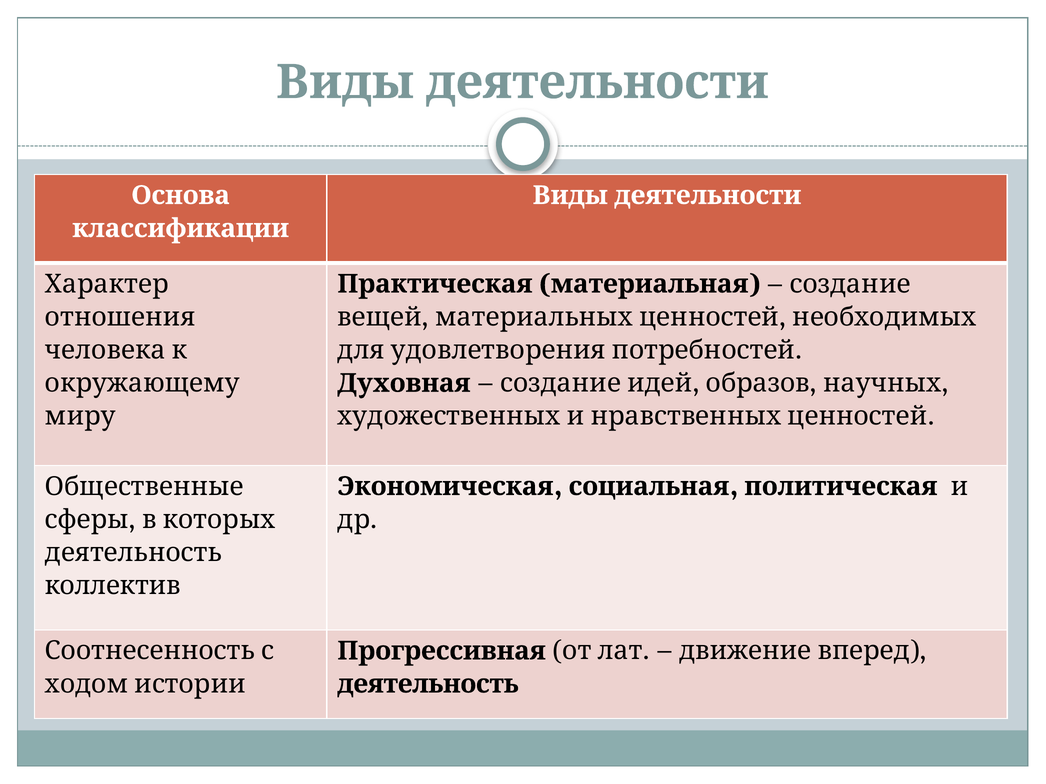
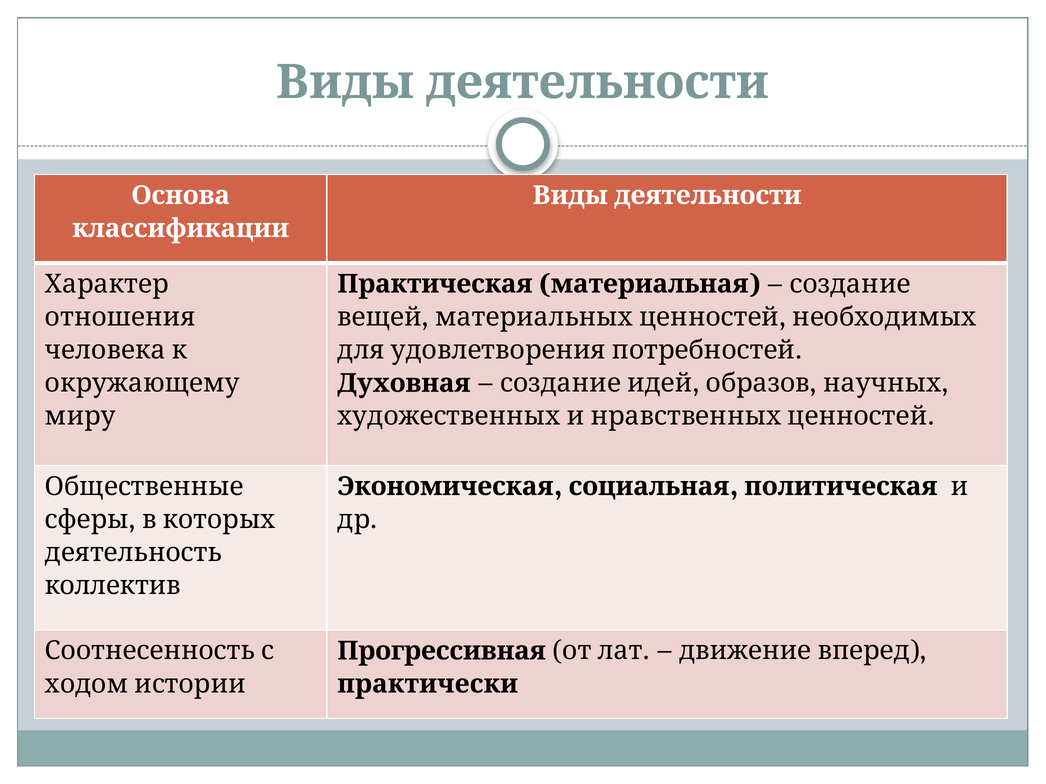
деятельность at (428, 684): деятельность -> практически
